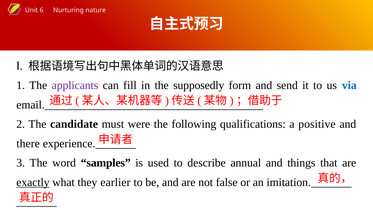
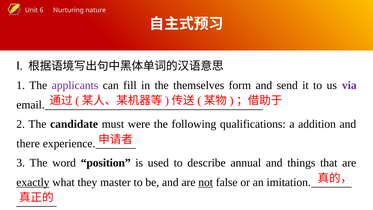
supposedly: supposedly -> themselves
via colour: blue -> purple
positive: positive -> addition
samples: samples -> position
earlier: earlier -> master
not underline: none -> present
